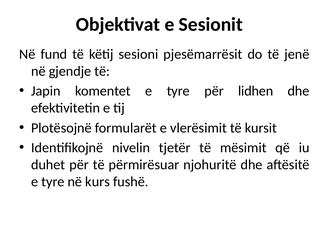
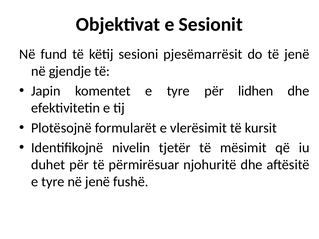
në kurs: kurs -> jenë
